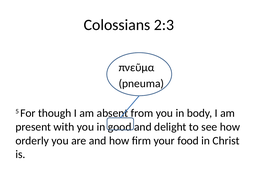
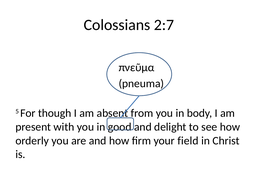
2:3: 2:3 -> 2:7
food: food -> field
